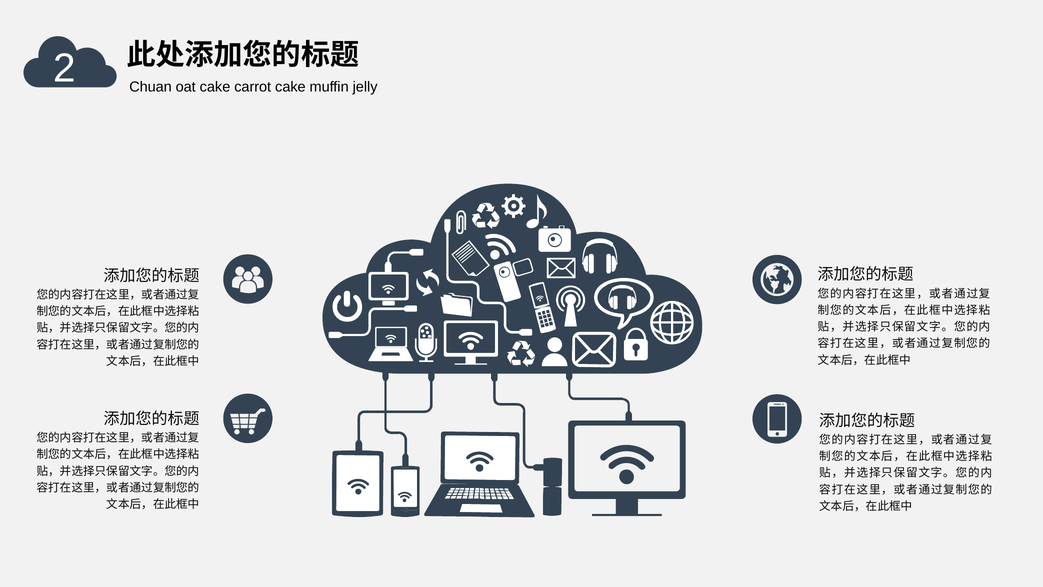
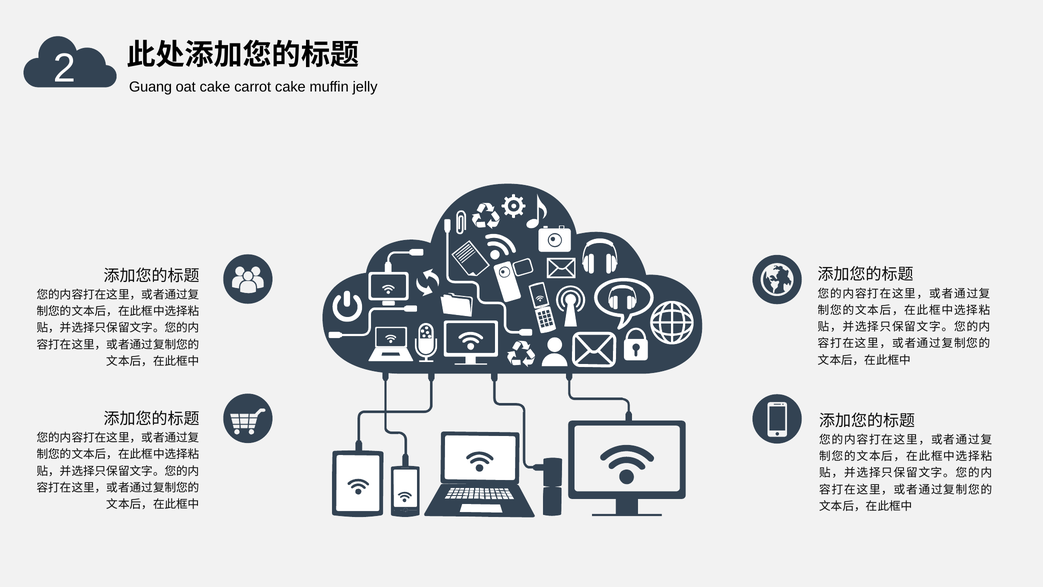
Chuan: Chuan -> Guang
